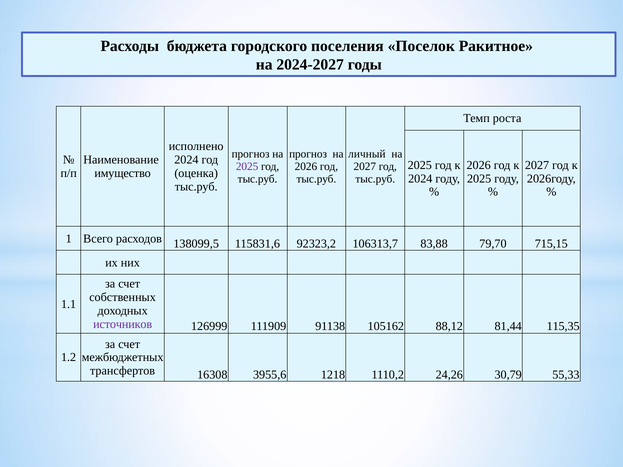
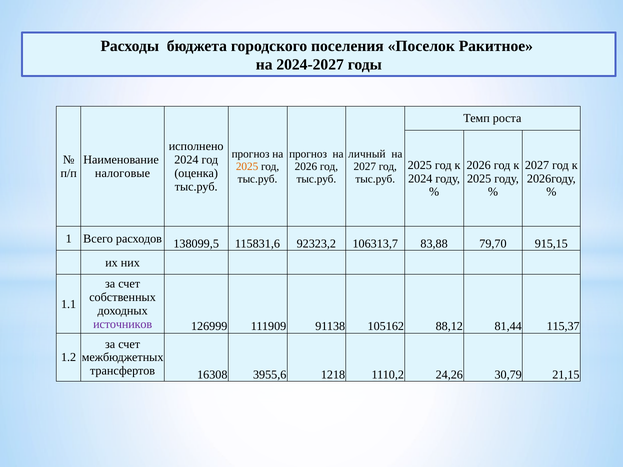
2025 at (247, 167) colour: purple -> orange
имущество: имущество -> налоговые
715,15: 715,15 -> 915,15
115,35: 115,35 -> 115,37
55,33: 55,33 -> 21,15
